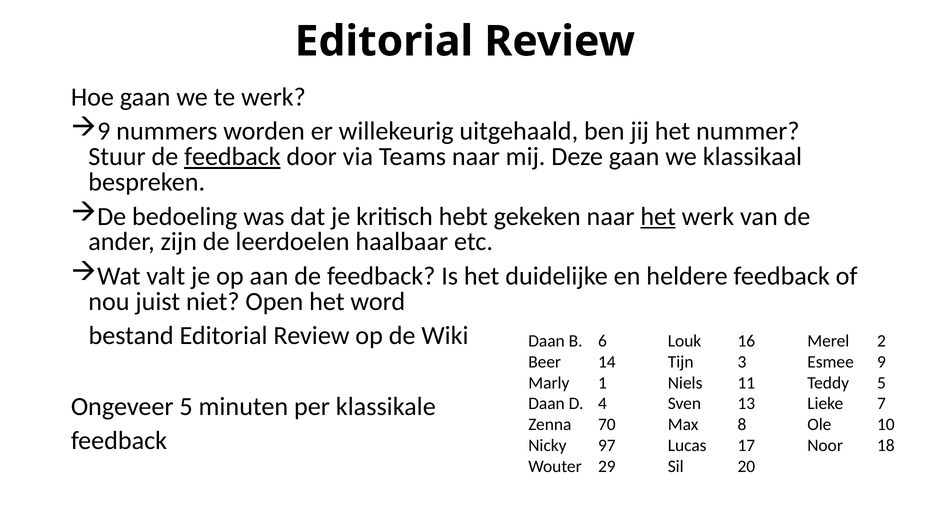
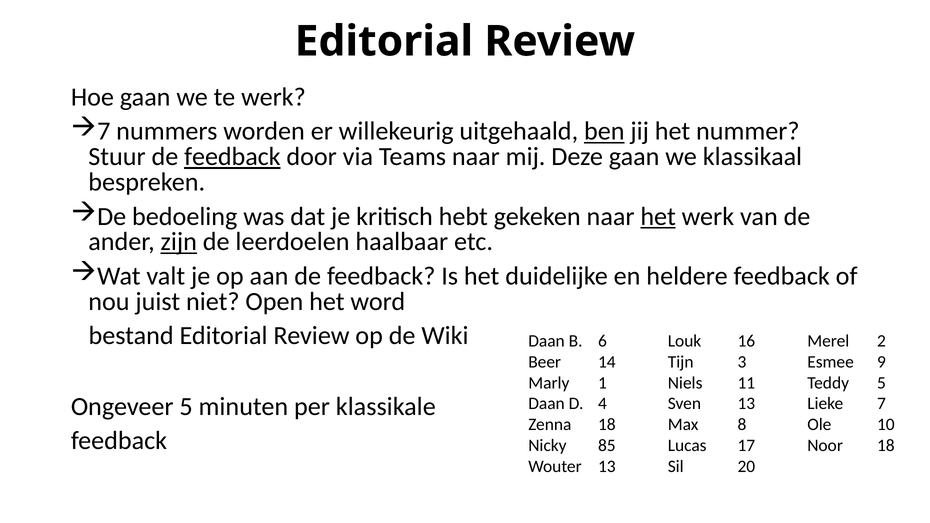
9 at (104, 131): 9 -> 7
ben underline: none -> present
zijn underline: none -> present
Zenna 70: 70 -> 18
97: 97 -> 85
Wouter 29: 29 -> 13
